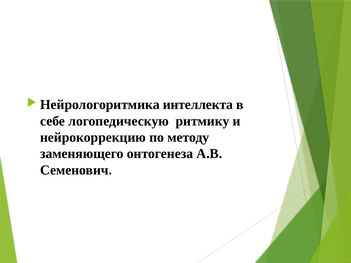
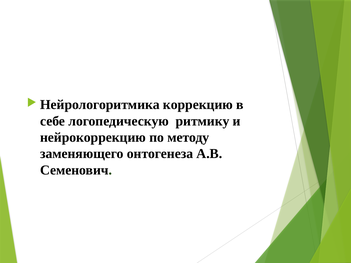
интеллекта: интеллекта -> коррекцию
